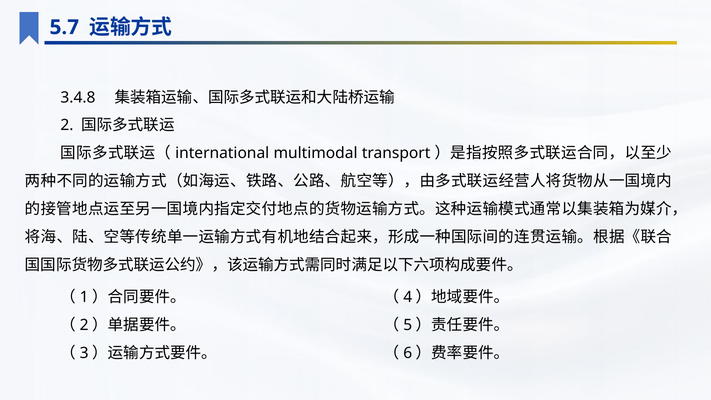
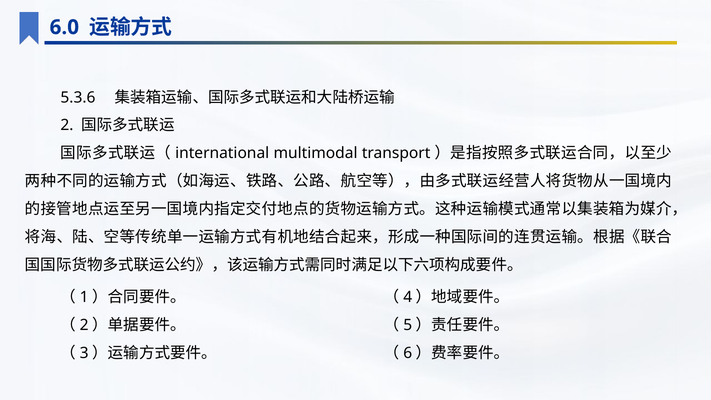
5.7: 5.7 -> 6.0
3.4.8: 3.4.8 -> 5.3.6
